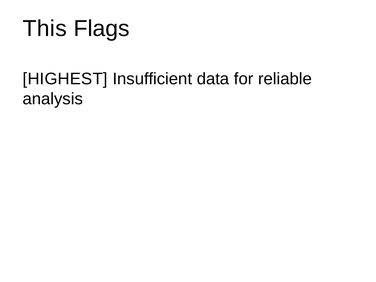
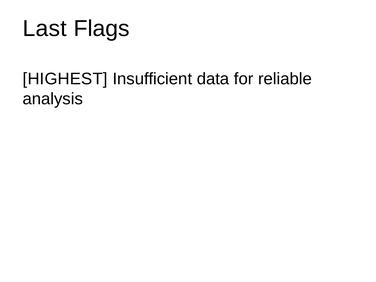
This: This -> Last
